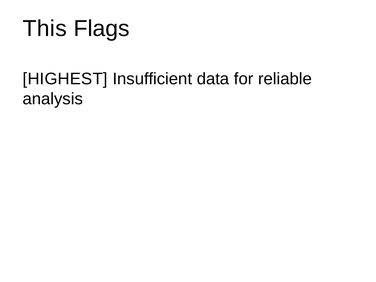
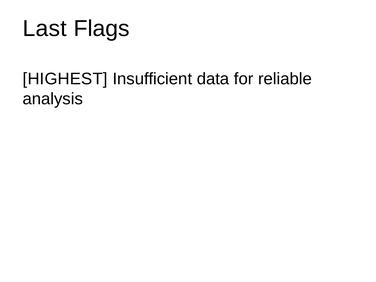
This: This -> Last
